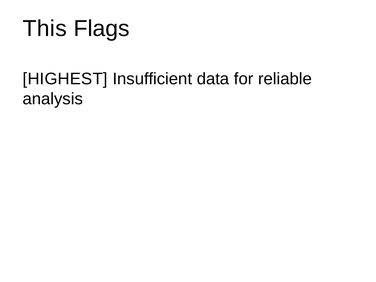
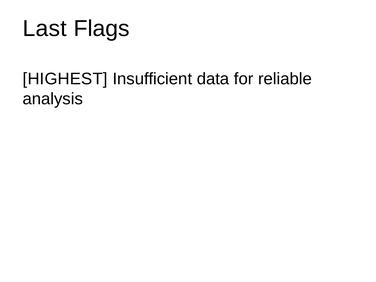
This: This -> Last
